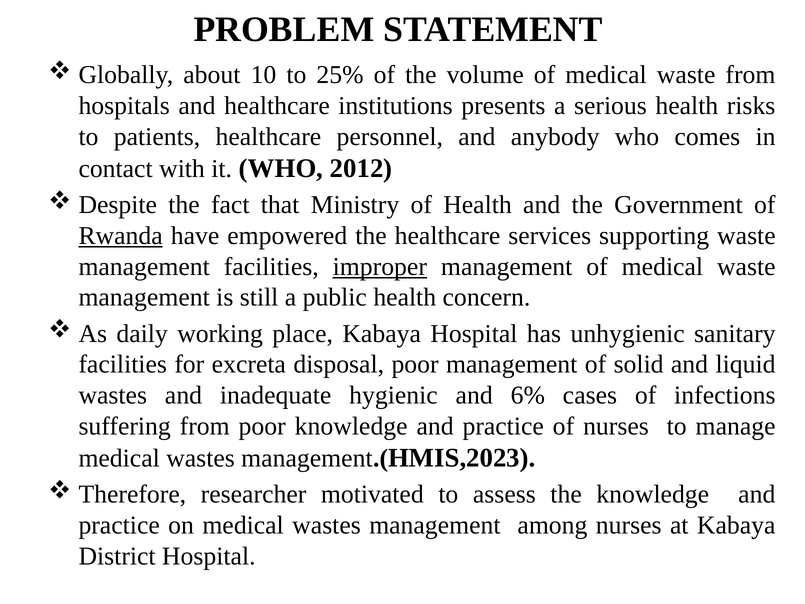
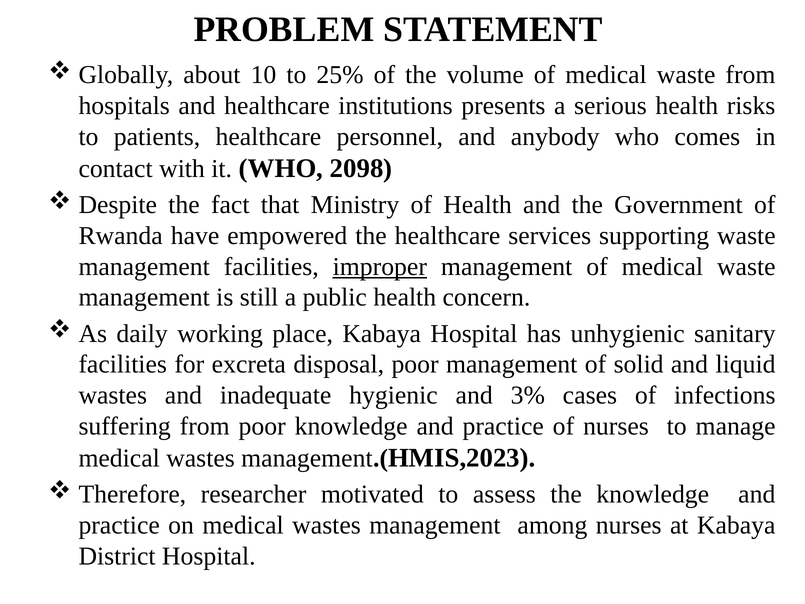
2012: 2012 -> 2098
Rwanda underline: present -> none
6%: 6% -> 3%
